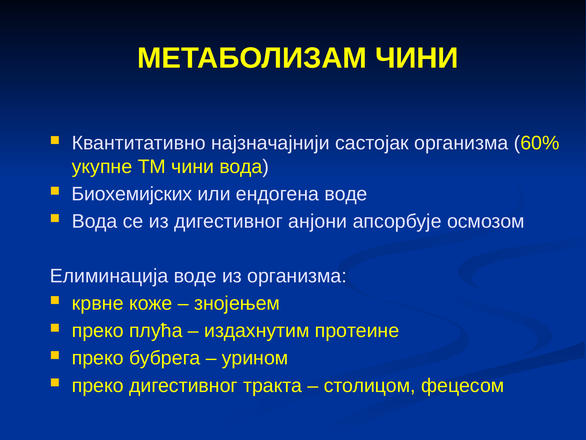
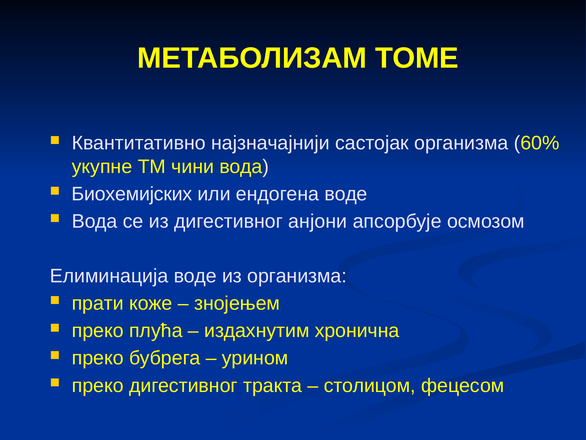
МЕТАБОЛИЗАМ ЧИНИ: ЧИНИ -> ТОМЕ
крвне: крвне -> прати
протеине: протеине -> хронична
